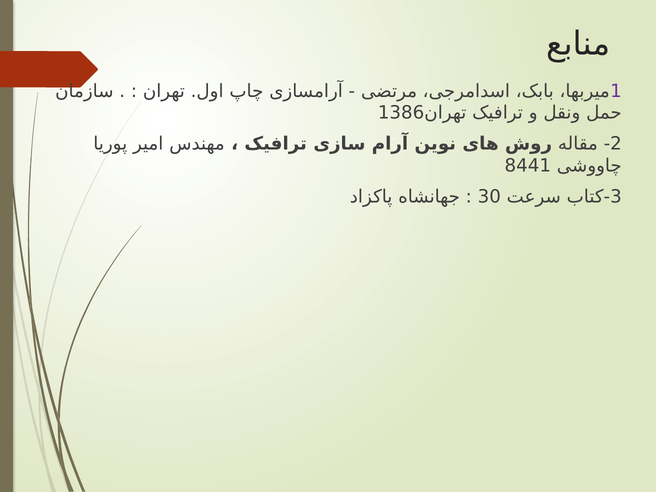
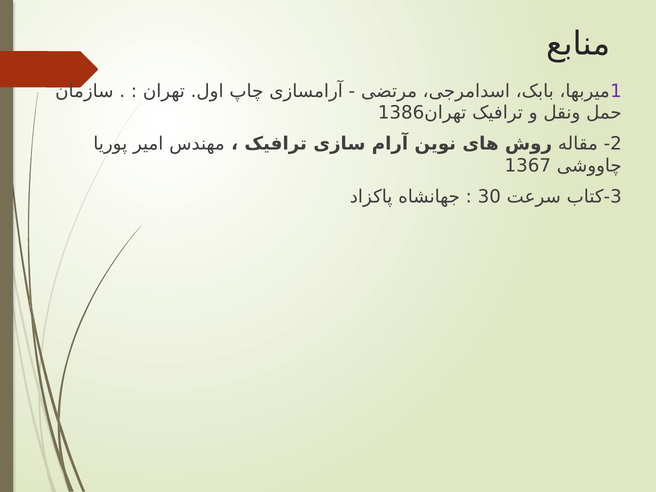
8441: 8441 -> 1367
